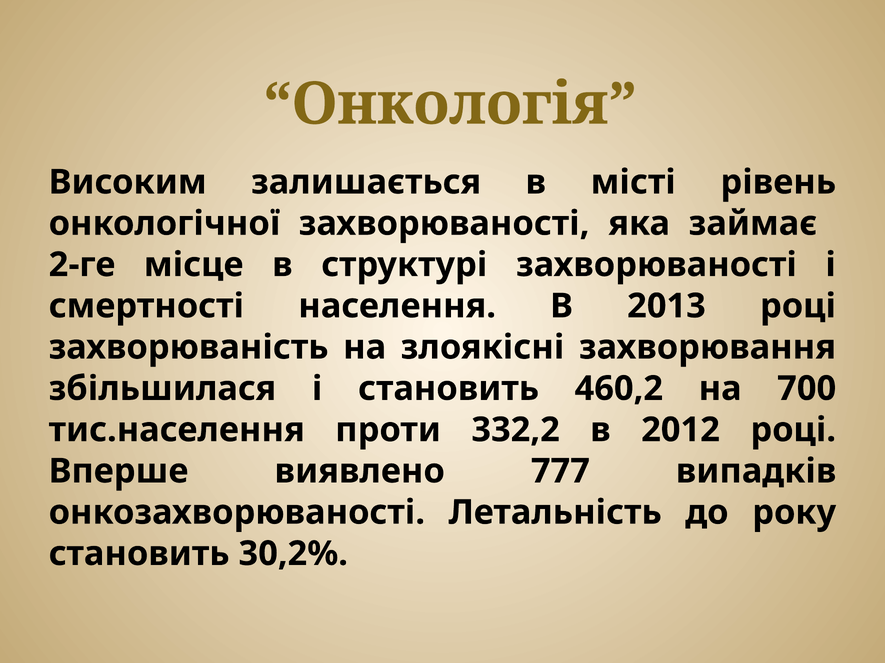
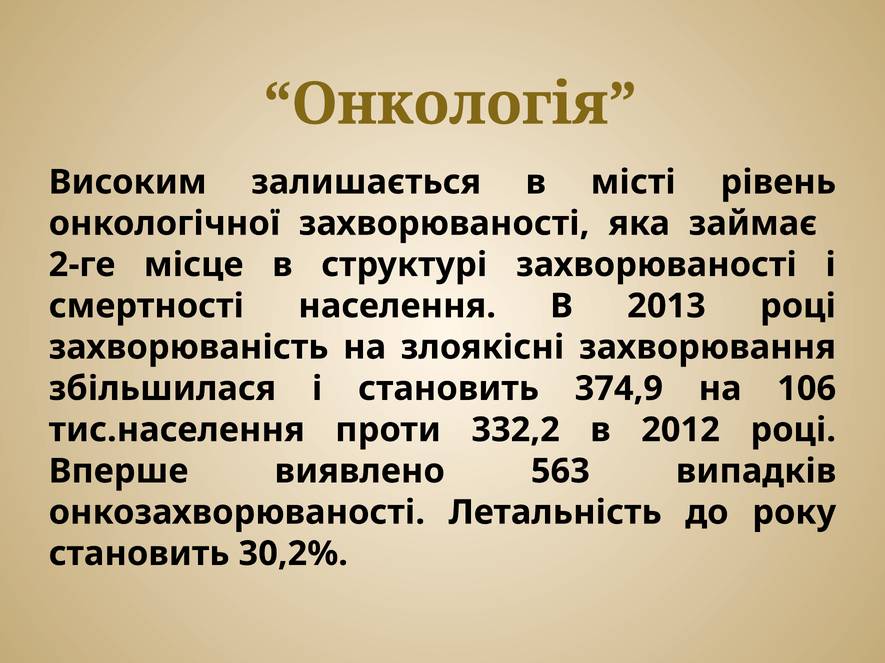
460,2: 460,2 -> 374,9
700: 700 -> 106
777: 777 -> 563
